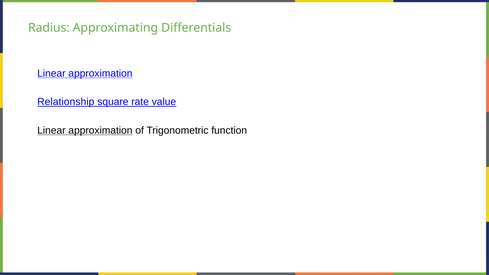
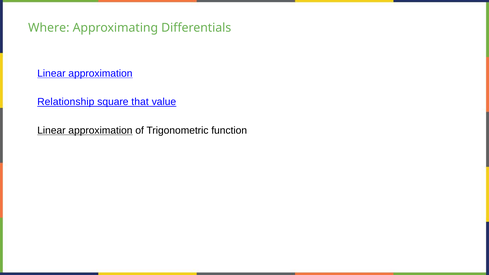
Radius: Radius -> Where
rate: rate -> that
